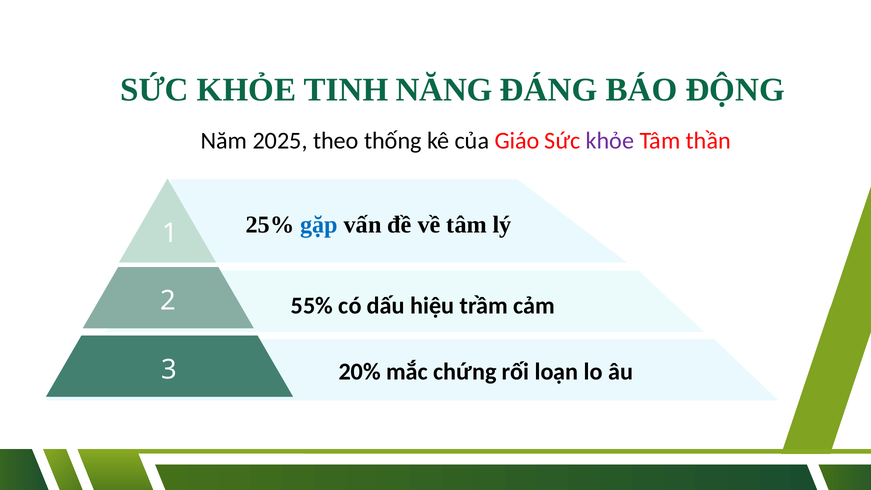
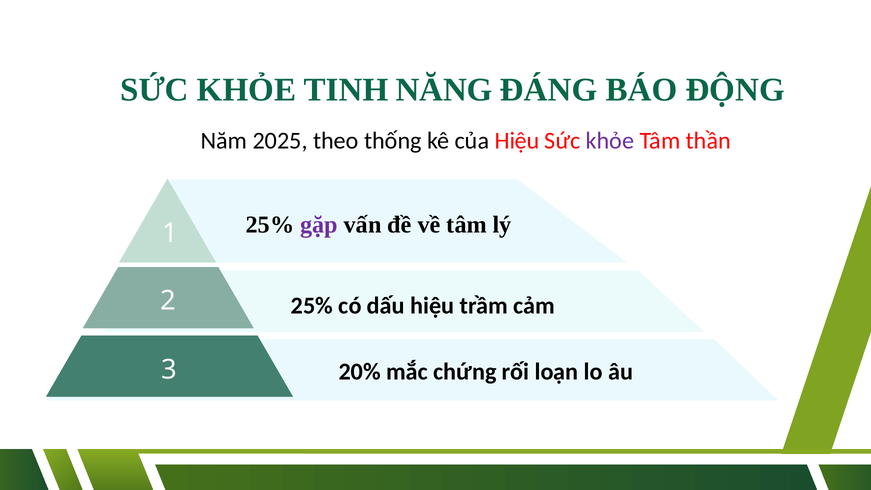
của Giáo: Giáo -> Hiệu
gặp colour: blue -> purple
2 55%: 55% -> 25%
